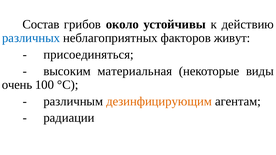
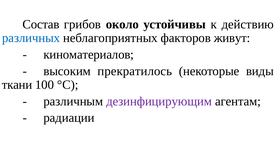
присоединяться: присоединяться -> киноматериалов
материальная: материальная -> прекратилось
очень: очень -> ткани
дезинфицирующим colour: orange -> purple
